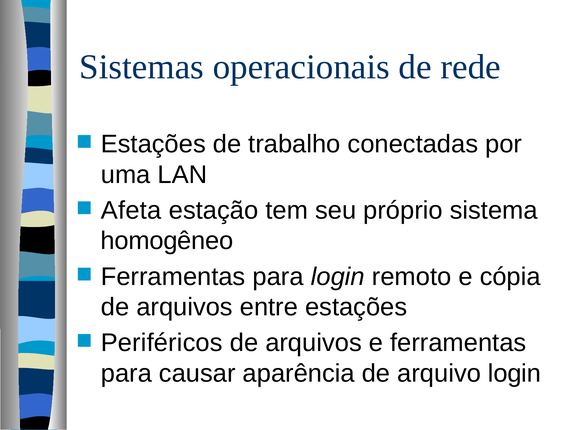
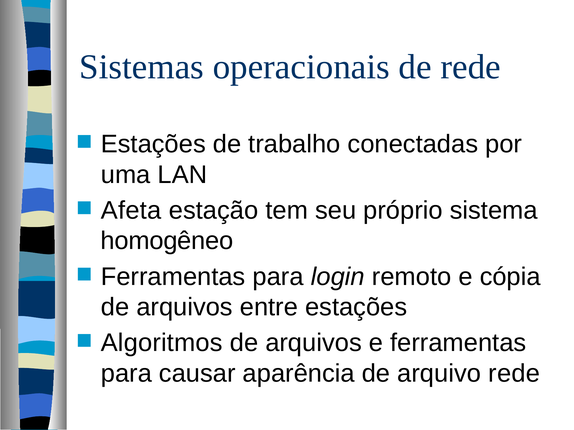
Periféricos: Periféricos -> Algoritmos
arquivo login: login -> rede
